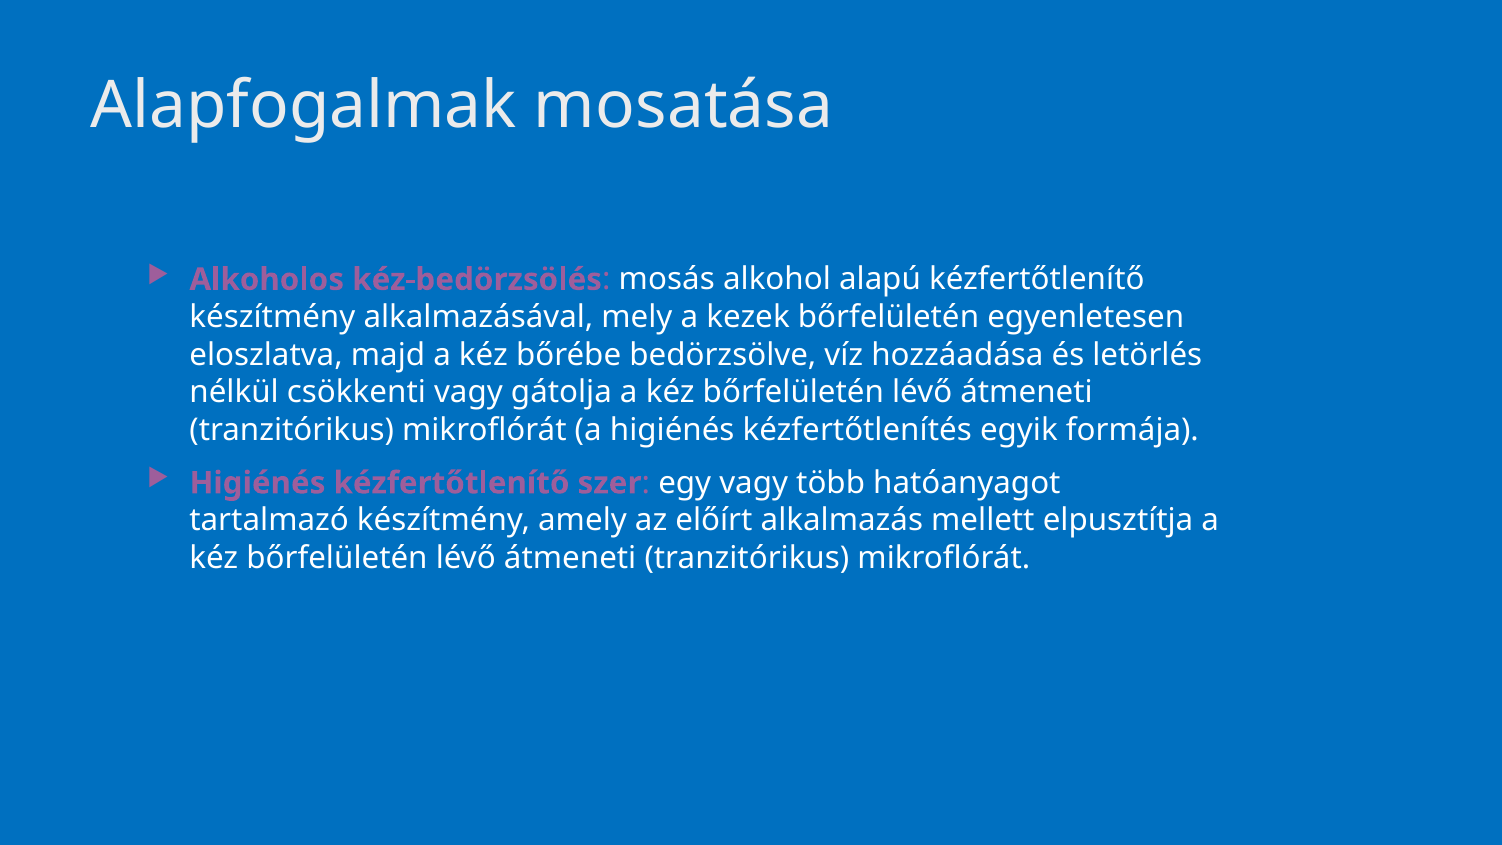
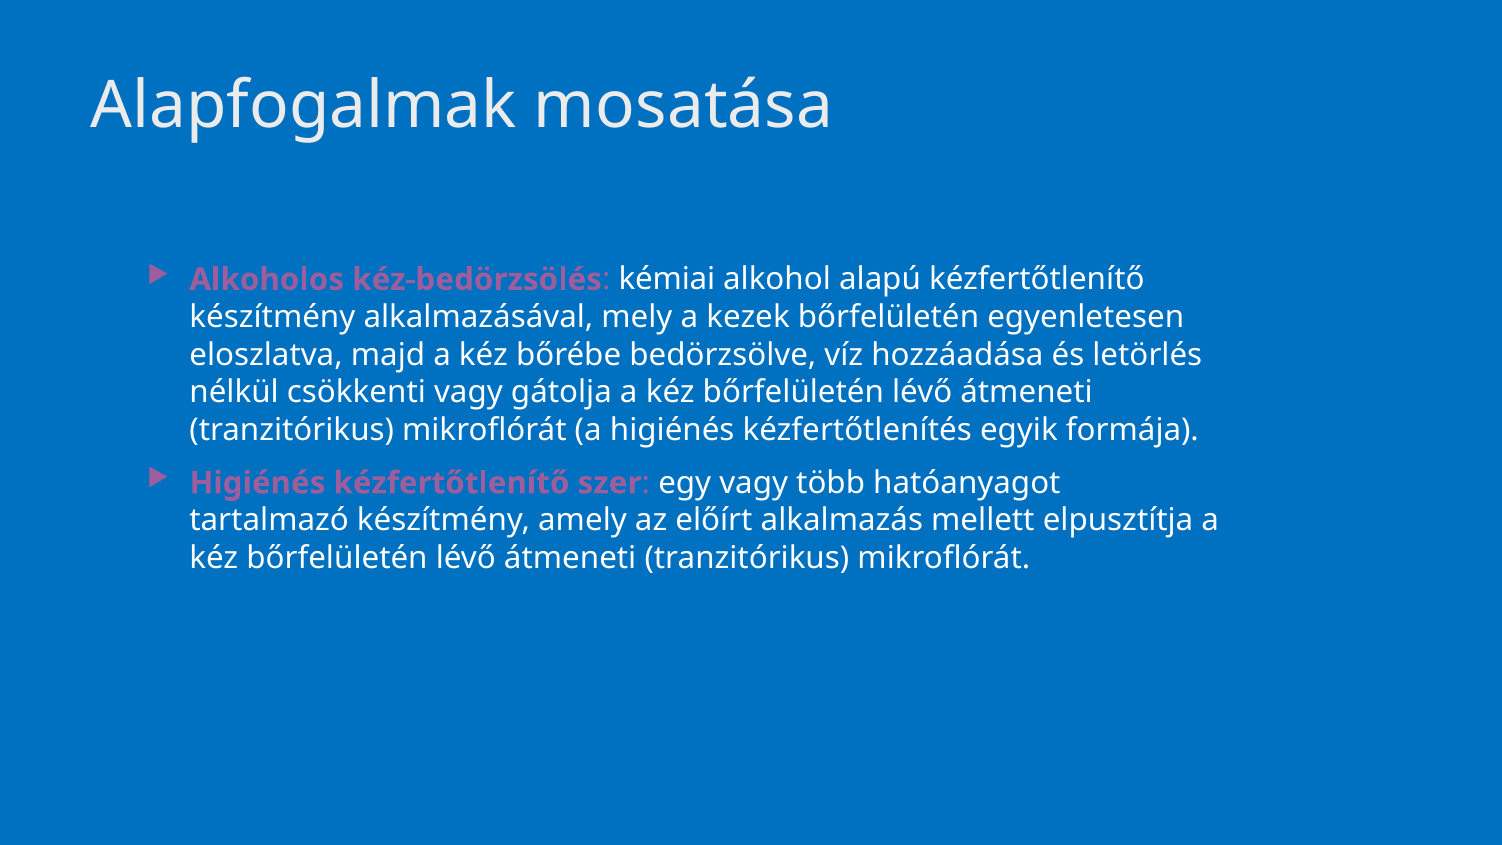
mosás: mosás -> kémiai
